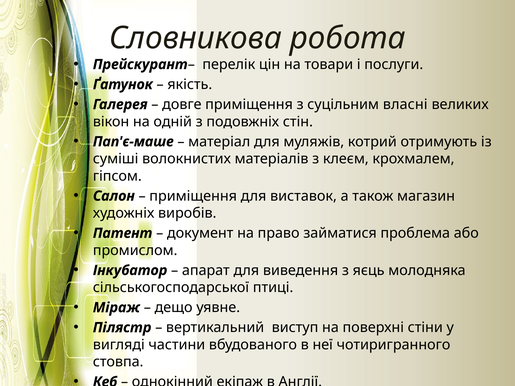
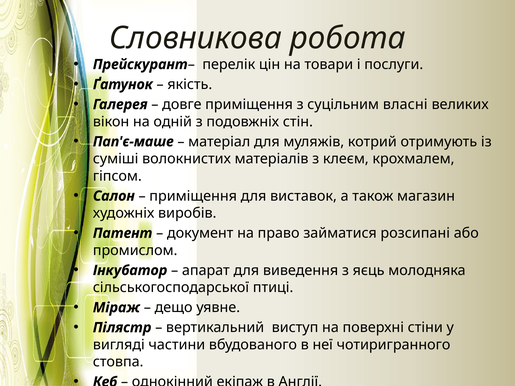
проблема: проблема -> розсипані
